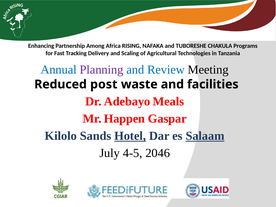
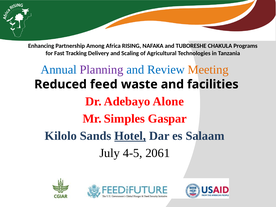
Meeting colour: black -> orange
post: post -> feed
Meals: Meals -> Alone
Happen: Happen -> Simples
Salaam underline: present -> none
2046: 2046 -> 2061
